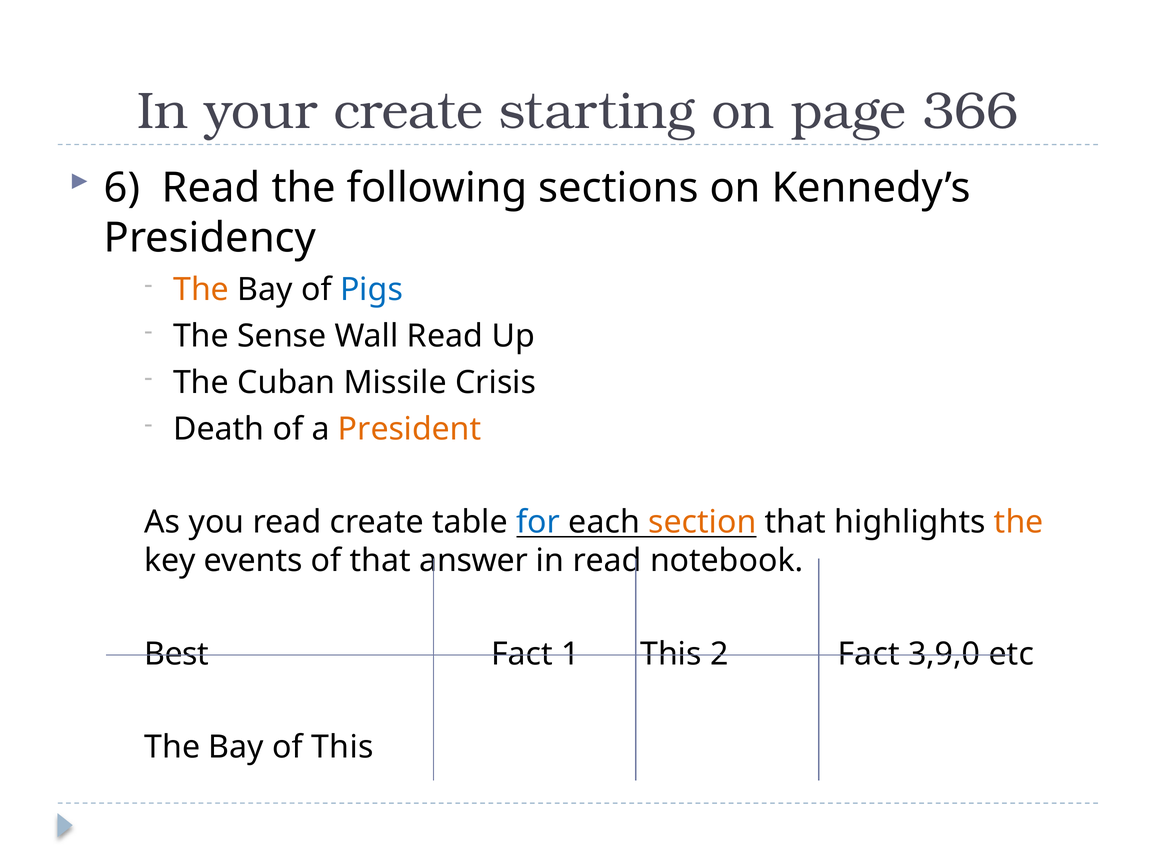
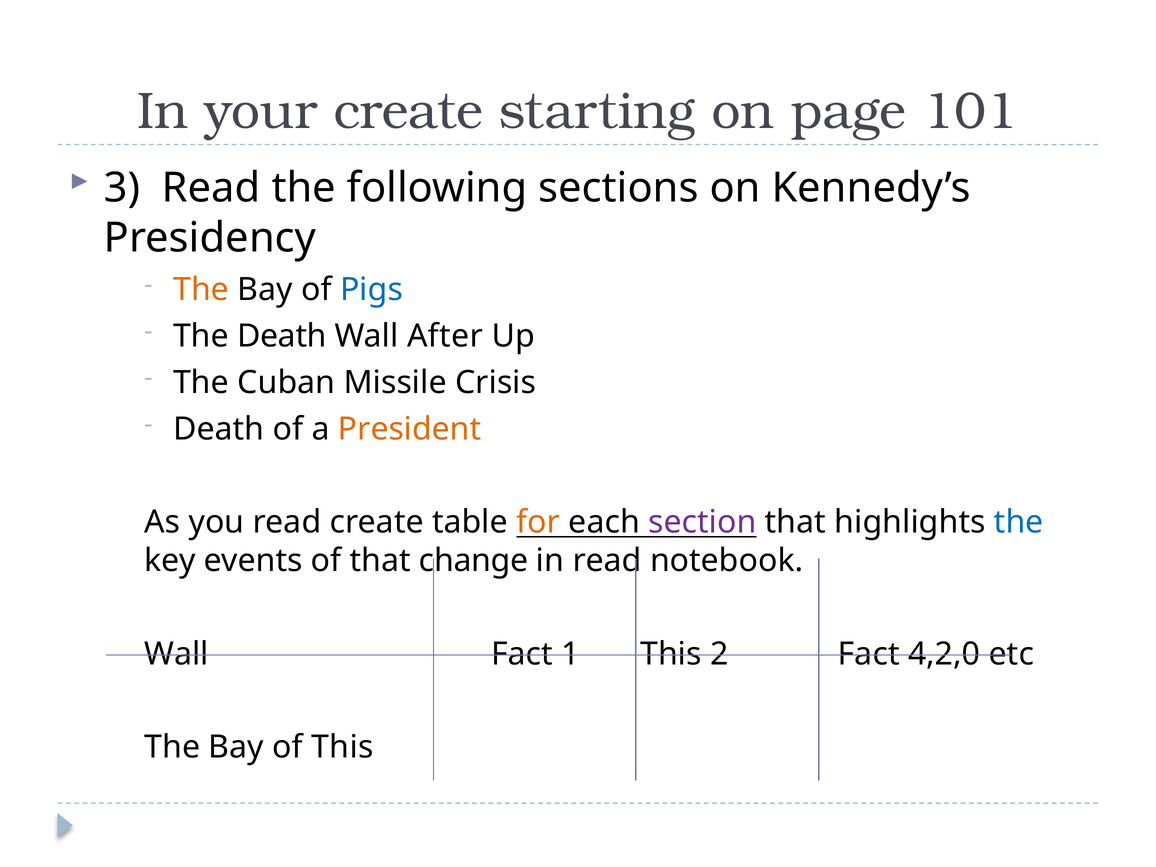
366: 366 -> 101
6: 6 -> 3
The Sense: Sense -> Death
Wall Read: Read -> After
for colour: blue -> orange
section colour: orange -> purple
the at (1019, 522) colour: orange -> blue
answer: answer -> change
Best at (177, 654): Best -> Wall
3,9,0: 3,9,0 -> 4,2,0
